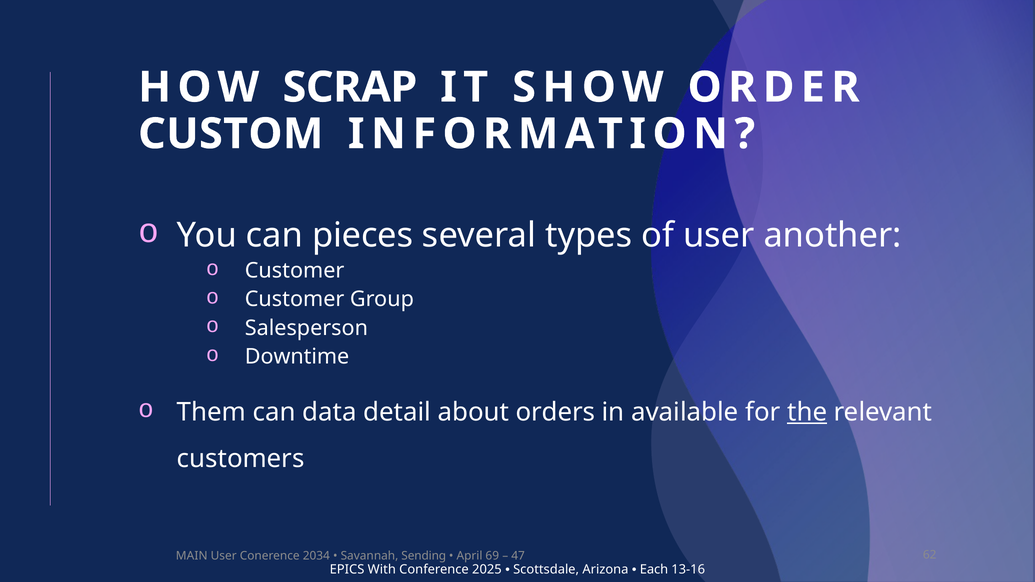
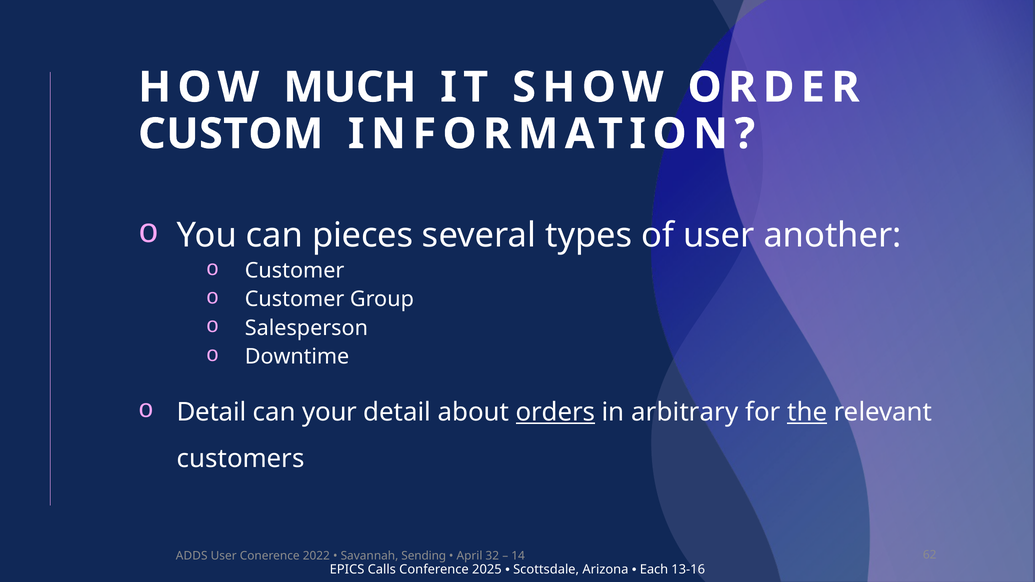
SCRAP: SCRAP -> MUCH
Them at (211, 412): Them -> Detail
data: data -> your
orders underline: none -> present
available: available -> arbitrary
MAIN: MAIN -> ADDS
2034: 2034 -> 2022
69: 69 -> 32
47: 47 -> 14
With: With -> Calls
